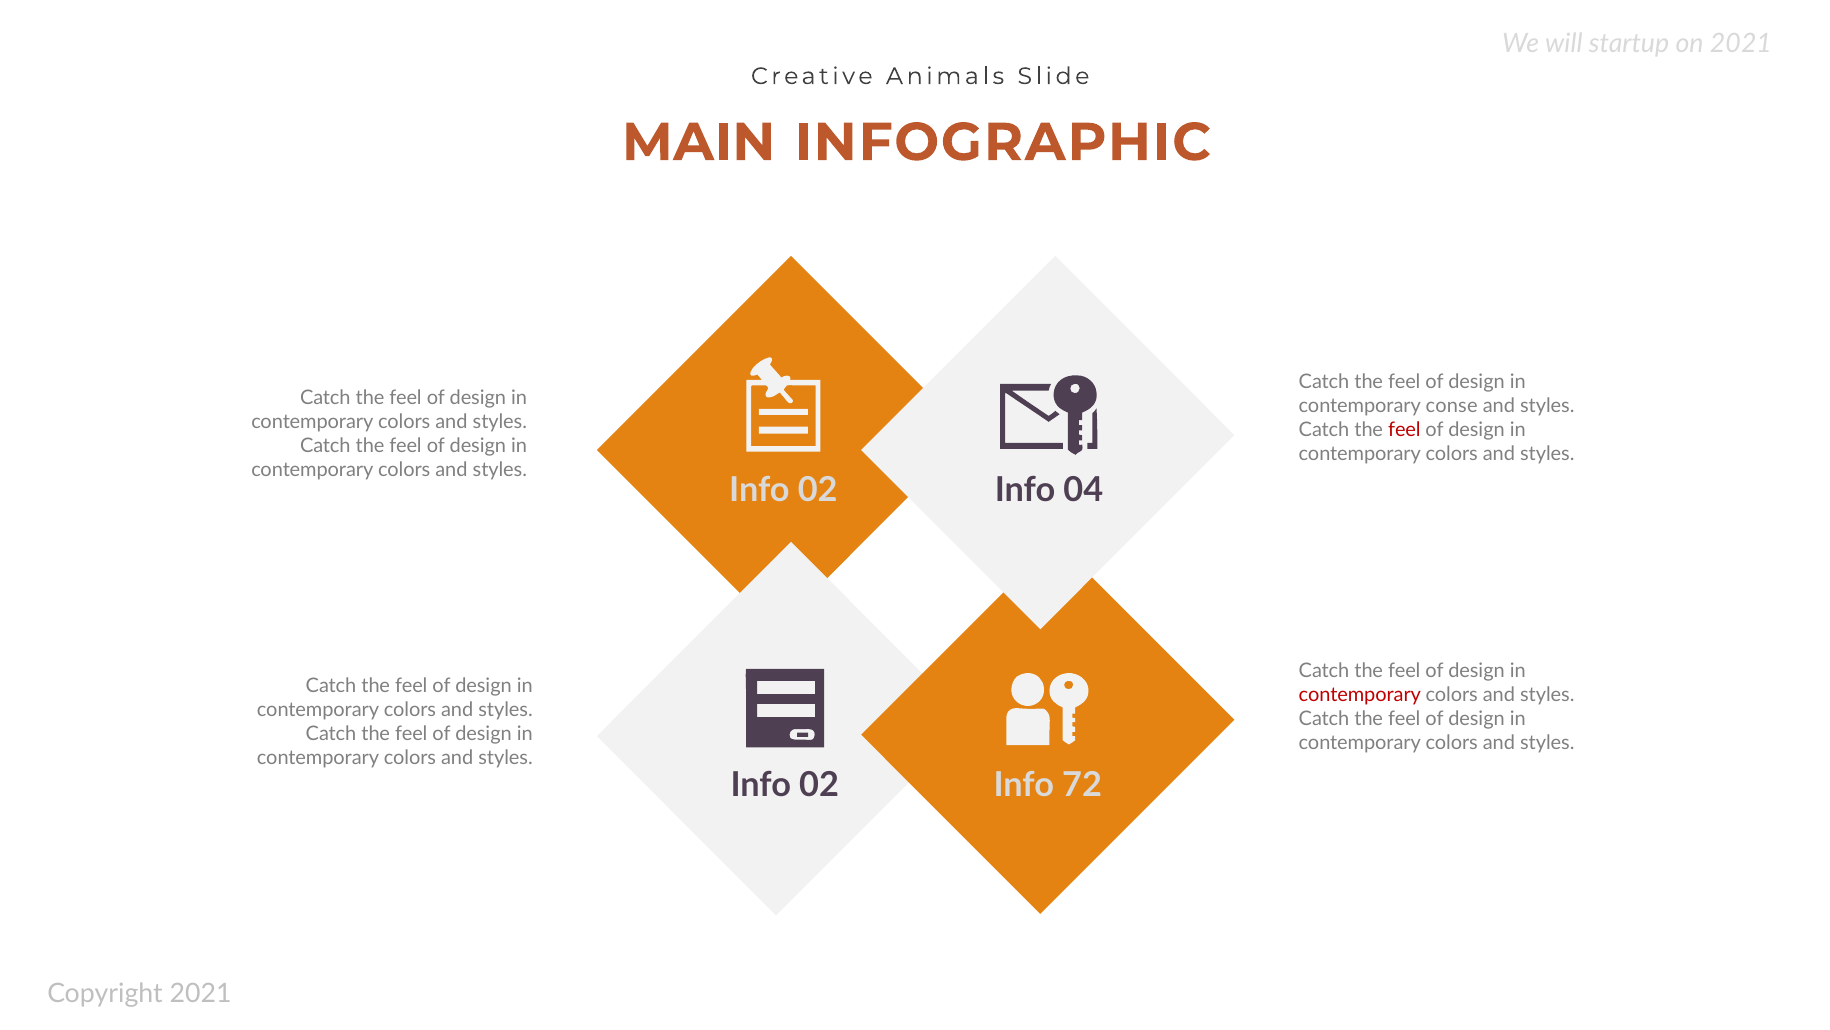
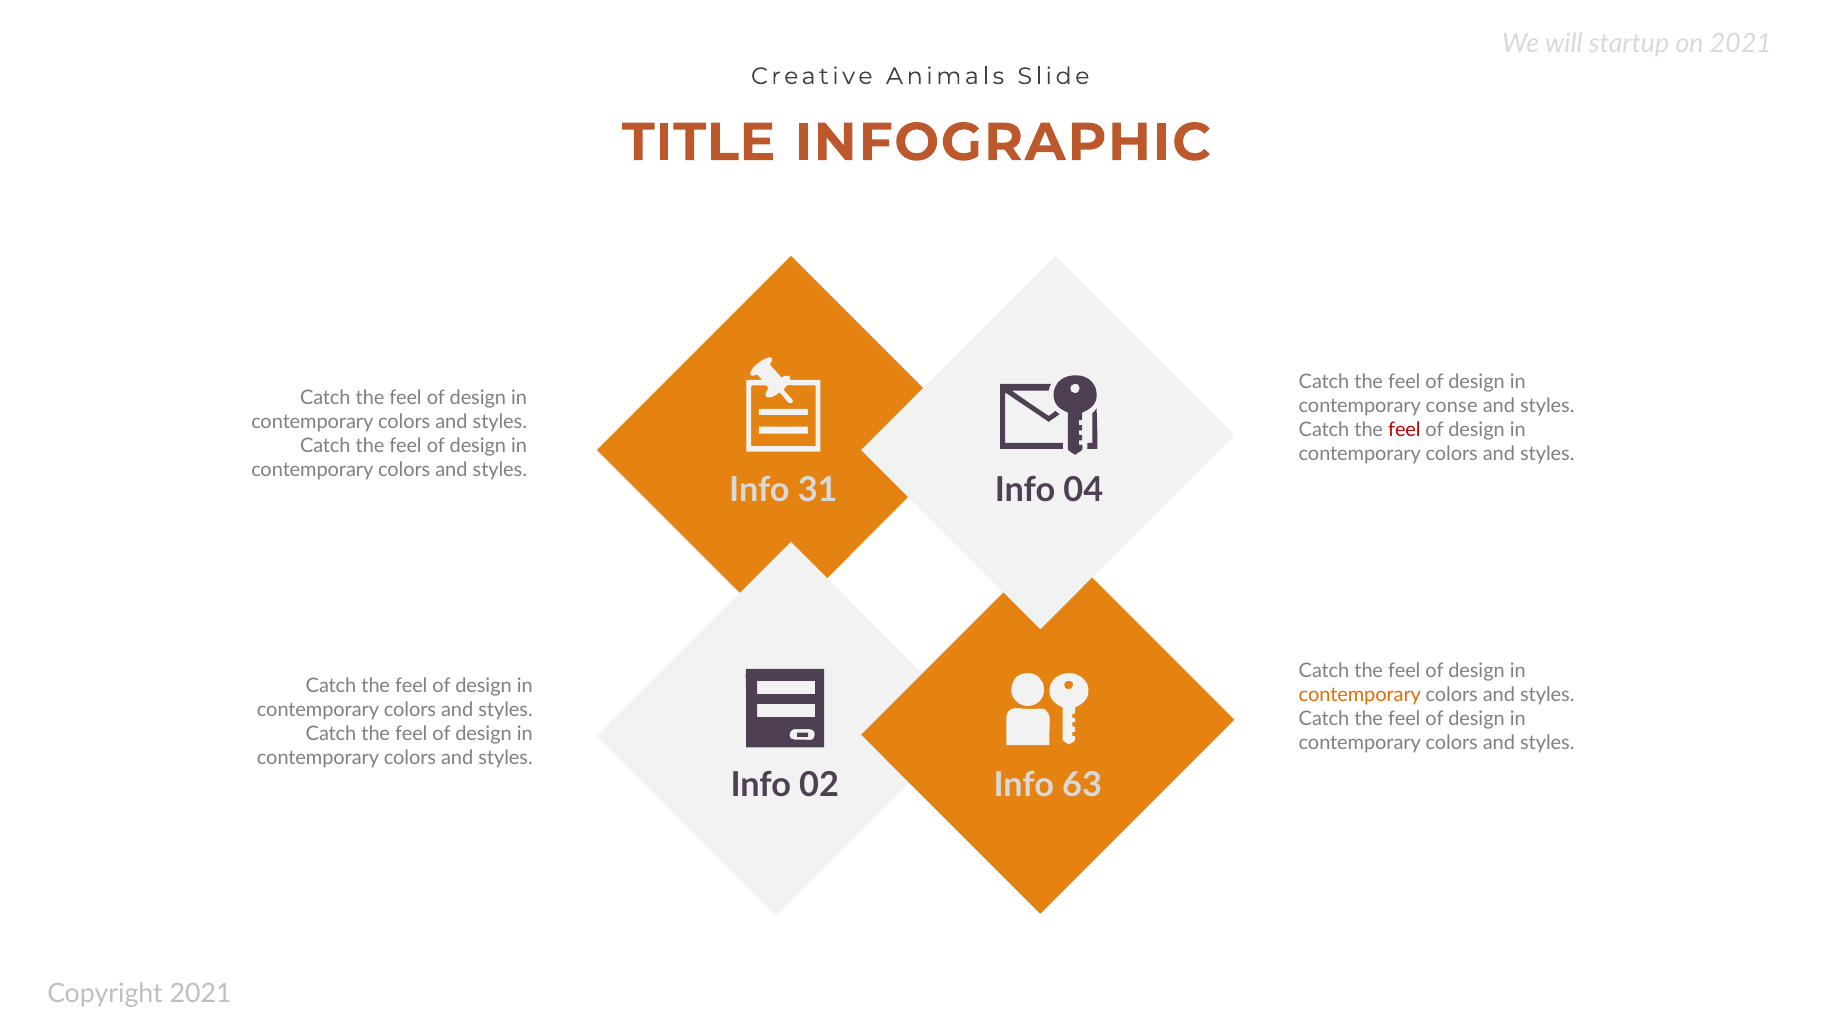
MAIN: MAIN -> TITLE
02 at (818, 490): 02 -> 31
contemporary at (1360, 694) colour: red -> orange
72: 72 -> 63
